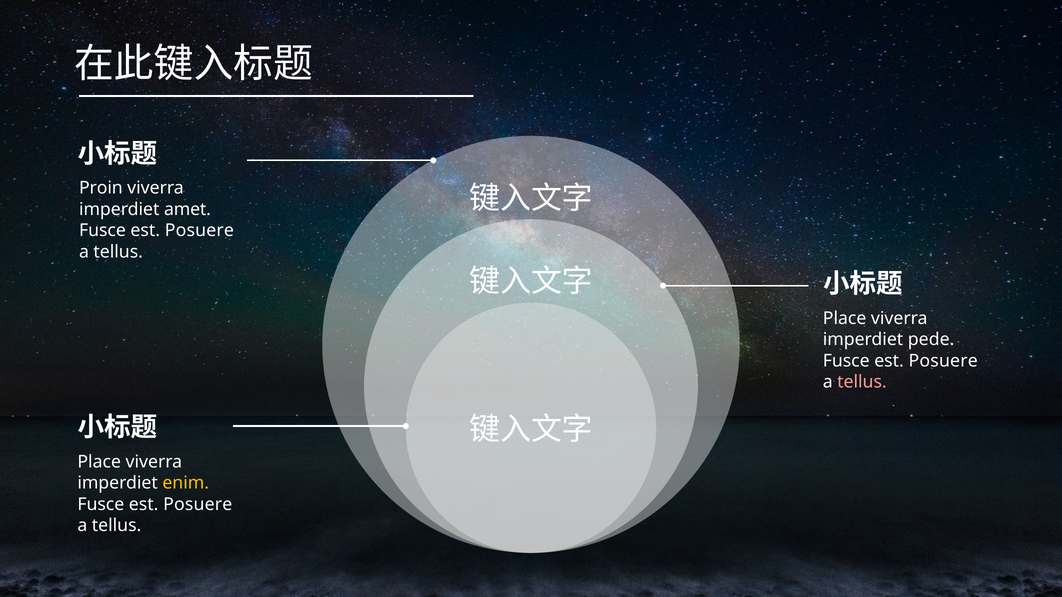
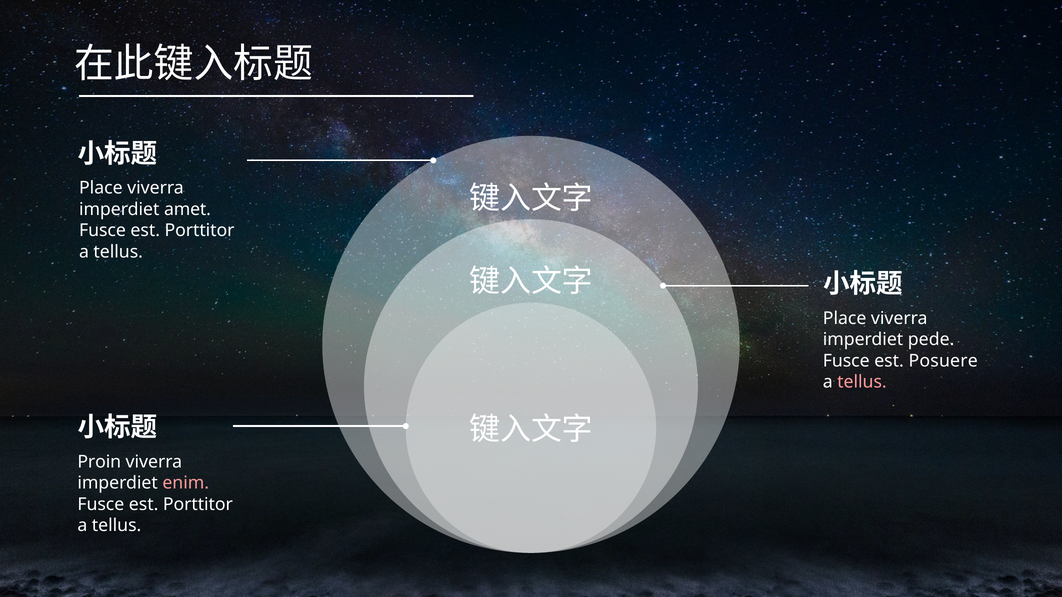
Proin at (101, 188): Proin -> Place
Posuere at (199, 231): Posuere -> Porttitor
Place at (99, 462): Place -> Proin
enim colour: yellow -> pink
Posuere at (198, 505): Posuere -> Porttitor
